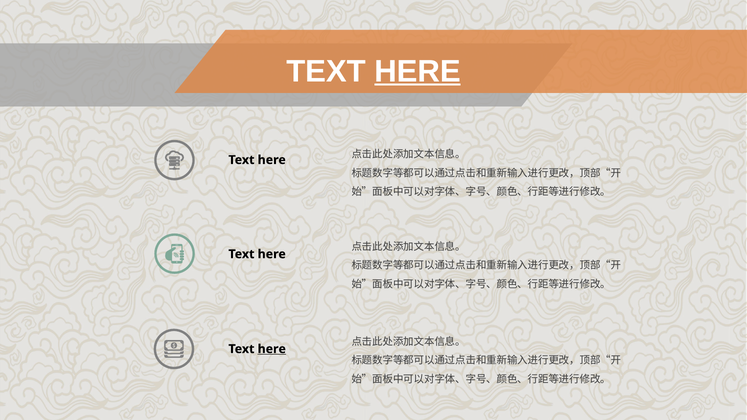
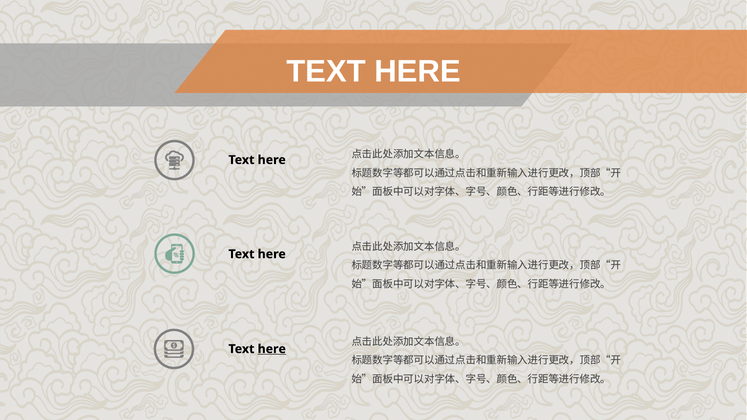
HERE at (417, 71) underline: present -> none
